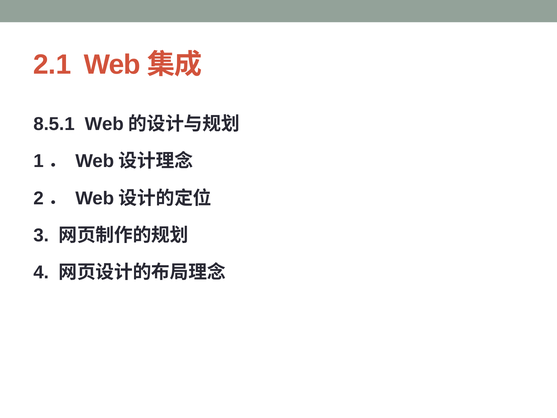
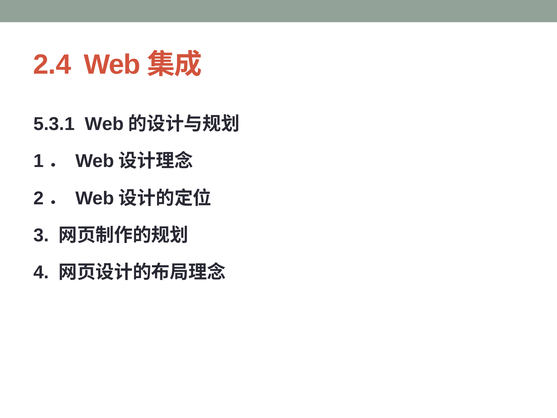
2.1: 2.1 -> 2.4
8.5.1: 8.5.1 -> 5.3.1
